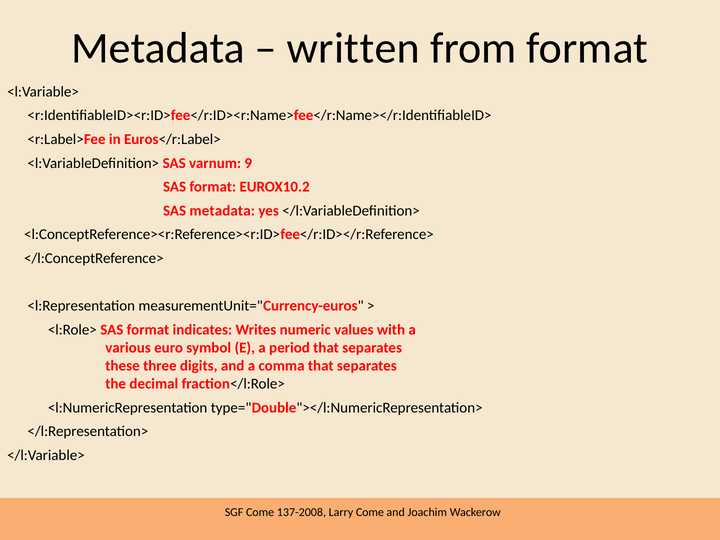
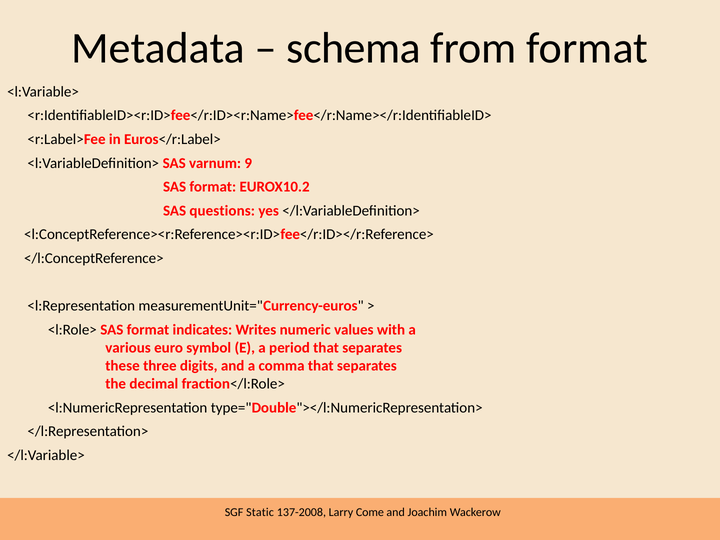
written: written -> schema
SAS metadata: metadata -> questions
SGF Come: Come -> Static
